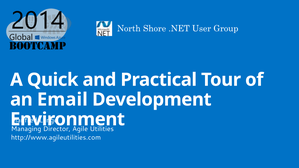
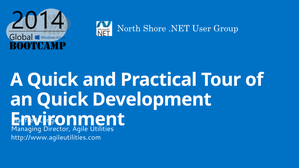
an Email: Email -> Quick
